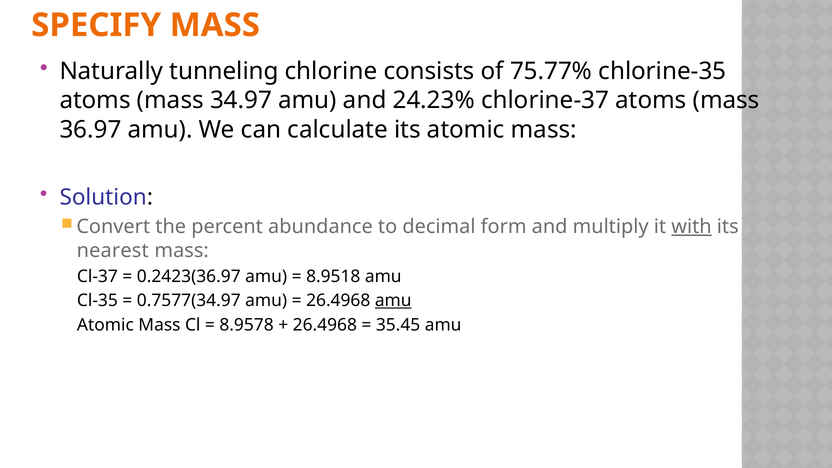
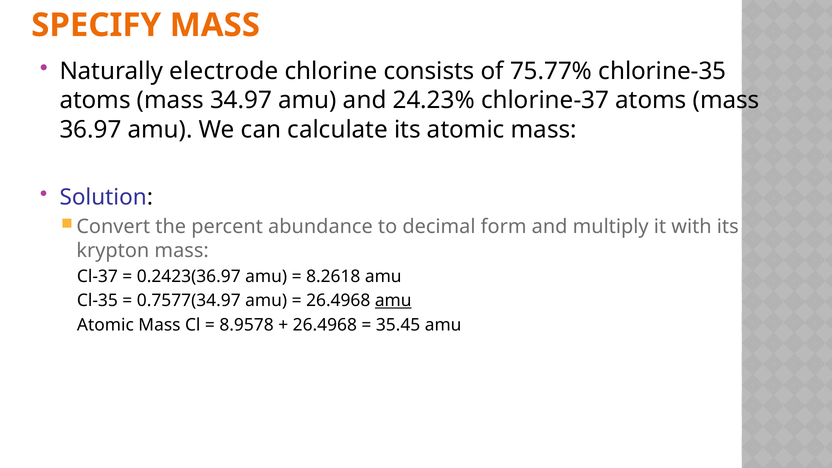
tunneling: tunneling -> electrode
with underline: present -> none
nearest: nearest -> krypton
8.9518: 8.9518 -> 8.2618
